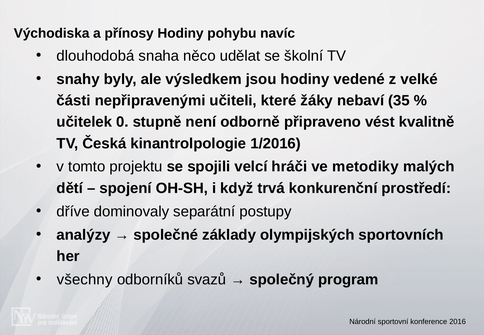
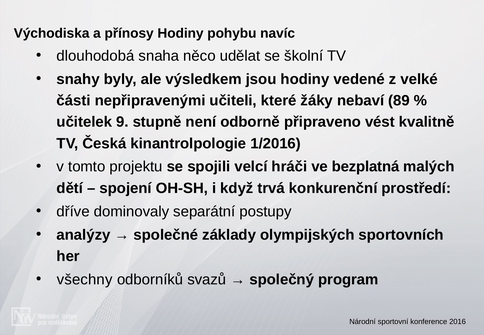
35: 35 -> 89
0: 0 -> 9
metodiky: metodiky -> bezplatná
